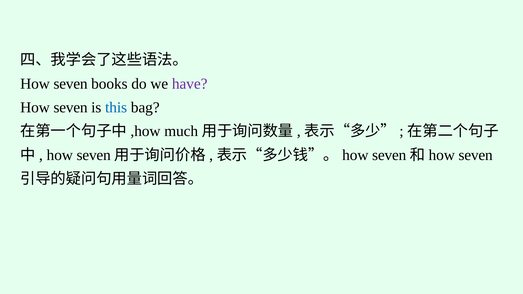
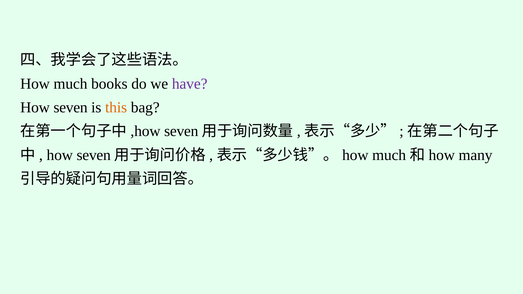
seven at (71, 84): seven -> much
this colour: blue -> orange
much at (181, 131): much -> seven
seven at (389, 155): seven -> much
seven at (476, 155): seven -> many
